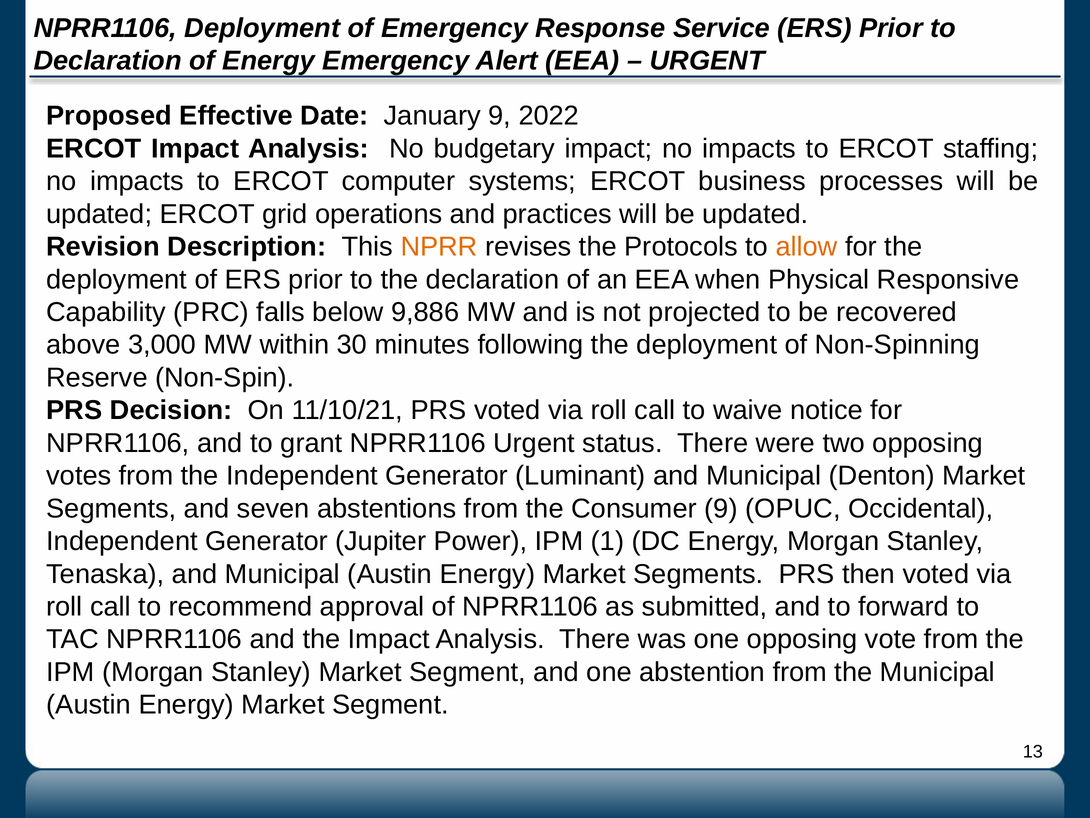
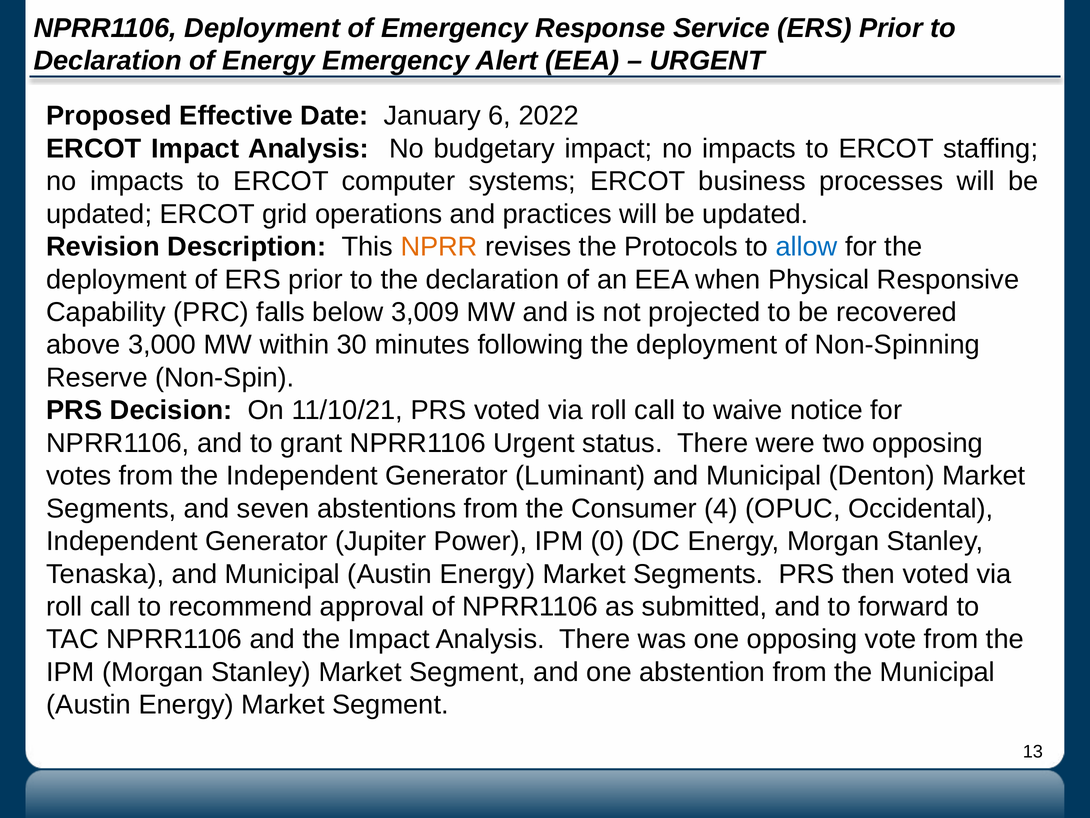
January 9: 9 -> 6
allow colour: orange -> blue
9,886: 9,886 -> 3,009
Consumer 9: 9 -> 4
1: 1 -> 0
